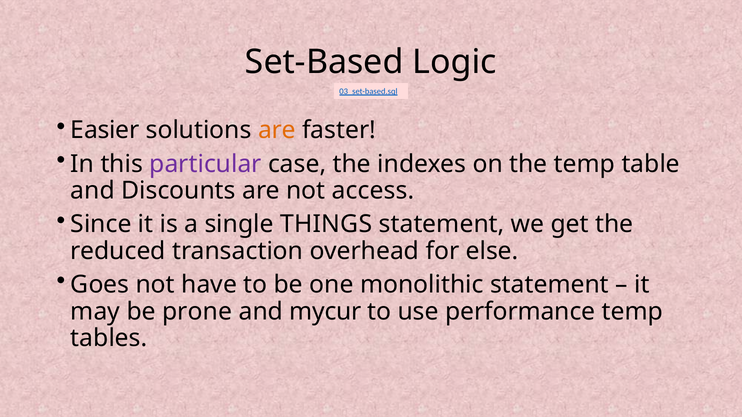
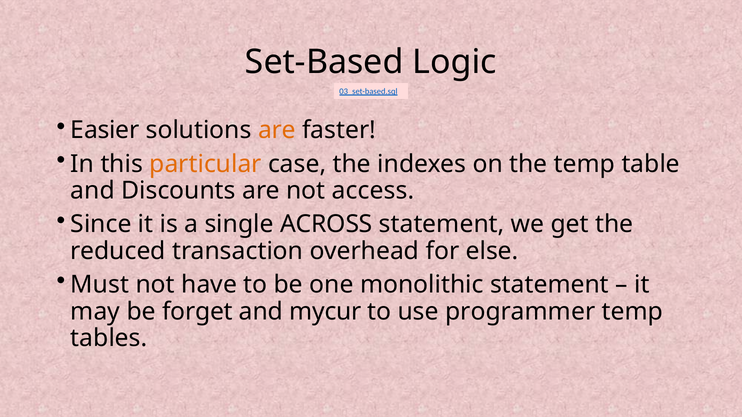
particular colour: purple -> orange
THINGS: THINGS -> ACROSS
Goes: Goes -> Must
prone: prone -> forget
performance: performance -> programmer
